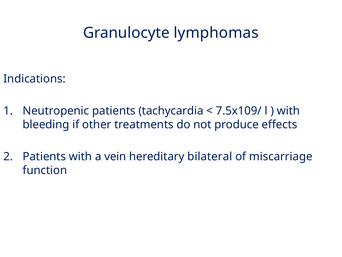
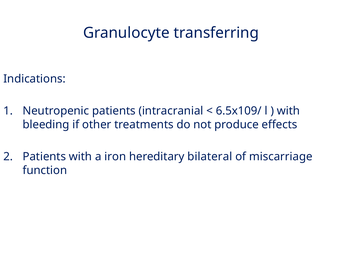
lymphomas: lymphomas -> transferring
tachycardia: tachycardia -> intracranial
7.5x109/: 7.5x109/ -> 6.5x109/
vein: vein -> iron
